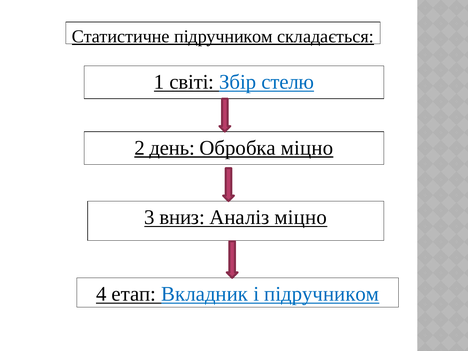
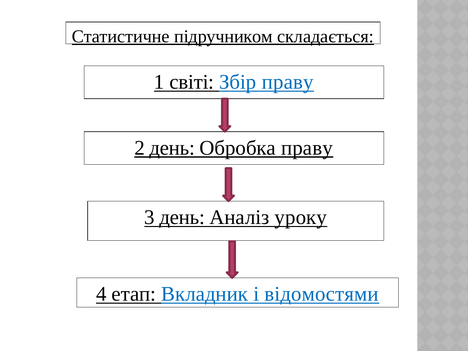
Збір стелю: стелю -> праву
Обробка міцно: міцно -> праву
3 вниз: вниз -> день
Аналіз міцно: міцно -> уроку
і підручником: підручником -> відомостями
